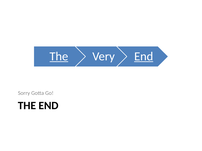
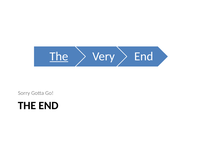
End at (144, 57) underline: present -> none
